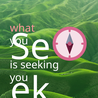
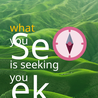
what colour: pink -> yellow
